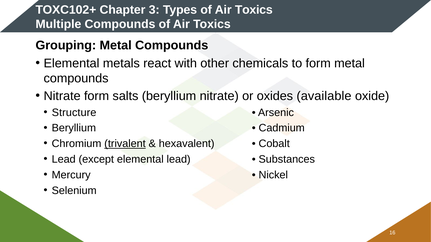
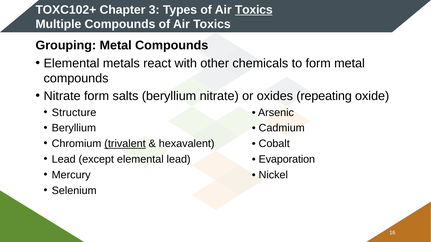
Toxics at (254, 10) underline: none -> present
available: available -> repeating
Substances: Substances -> Evaporation
